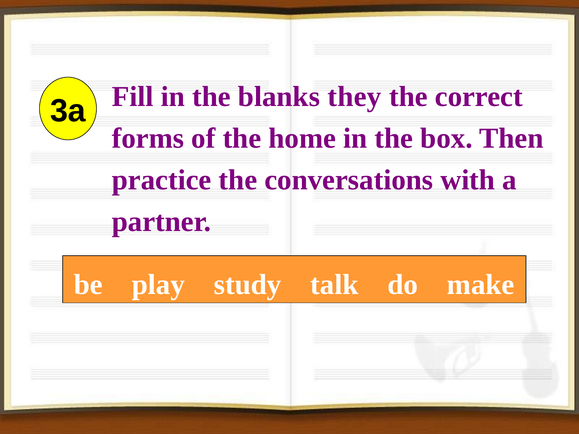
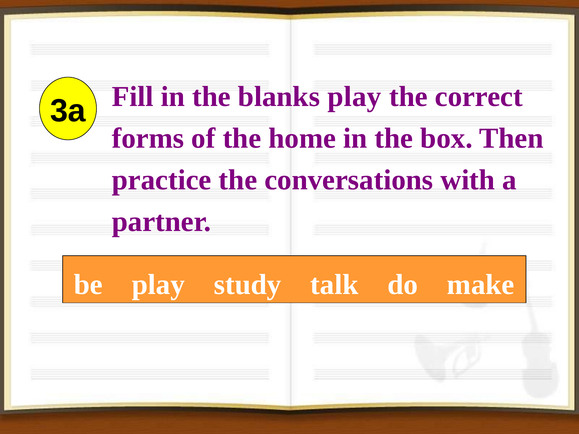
blanks they: they -> play
